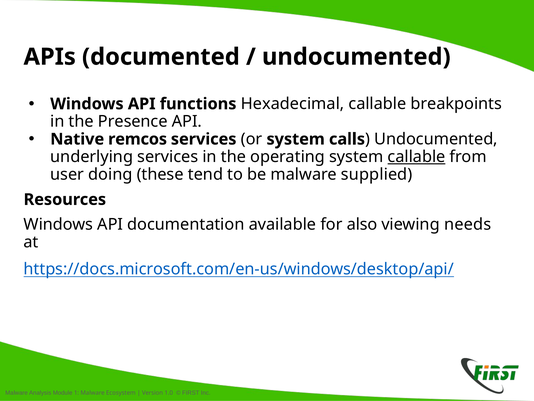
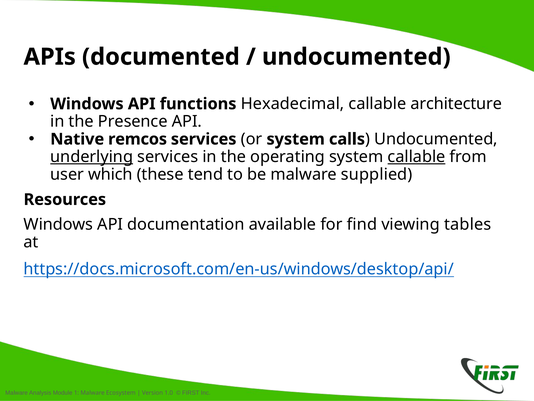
breakpoints: breakpoints -> architecture
underlying underline: none -> present
doing: doing -> which
also: also -> find
needs: needs -> tables
